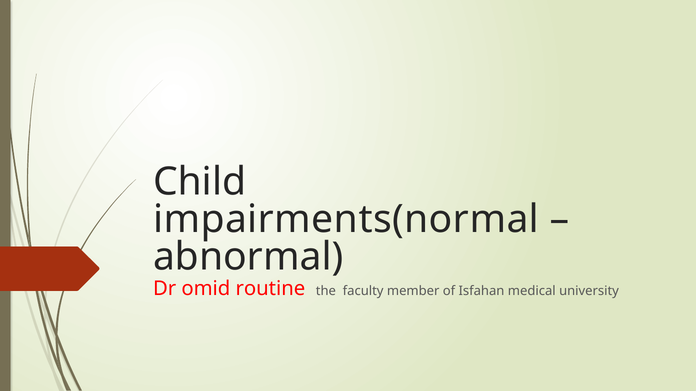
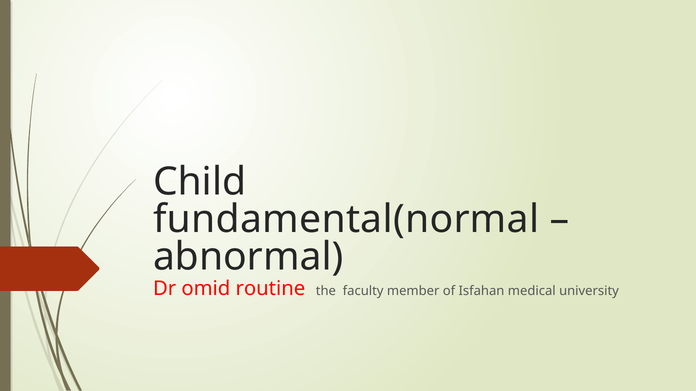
impairments(normal: impairments(normal -> fundamental(normal
